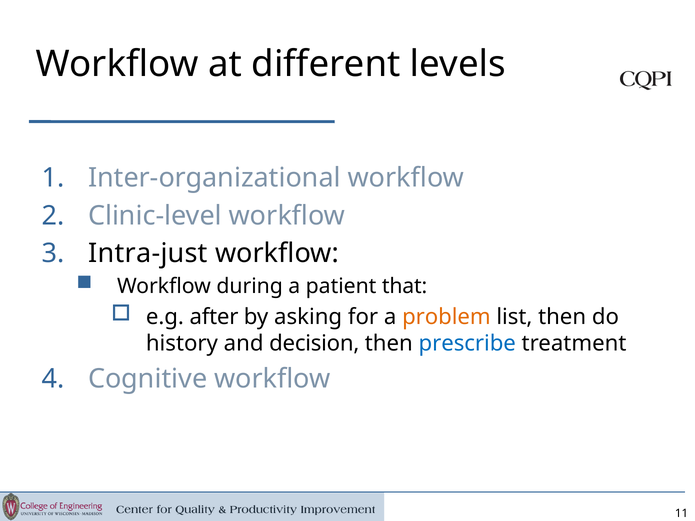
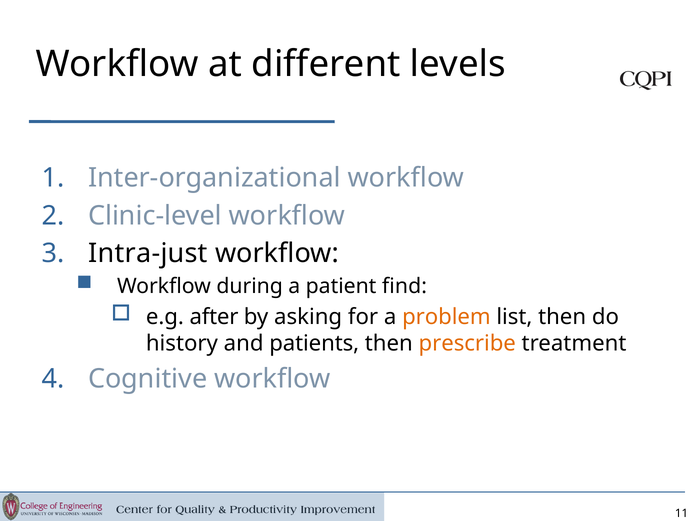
that: that -> find
decision: decision -> patients
prescribe colour: blue -> orange
